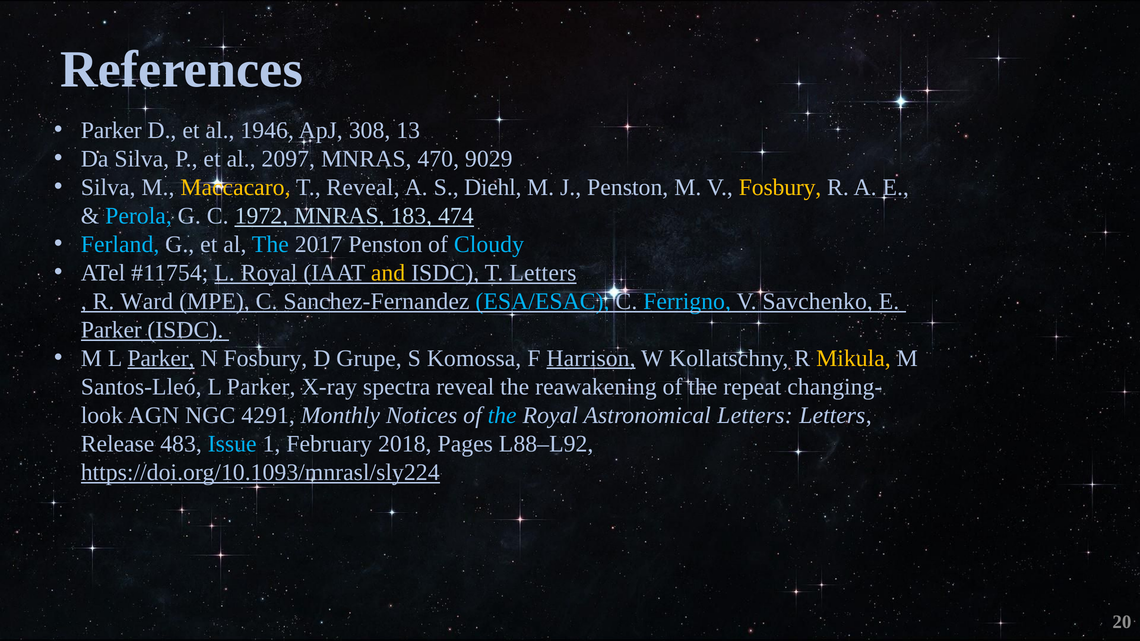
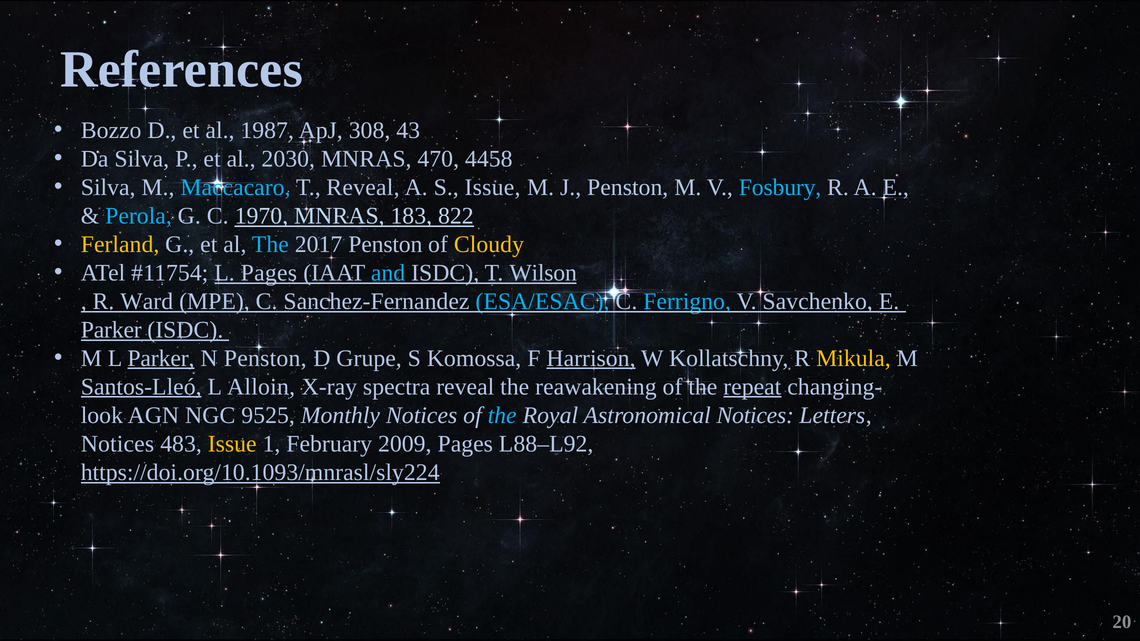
Parker at (111, 130): Parker -> Bozzo
1946: 1946 -> 1987
13: 13 -> 43
2097: 2097 -> 2030
9029: 9029 -> 4458
Maccacaro colour: yellow -> light blue
S Diehl: Diehl -> Issue
Fosbury at (780, 187) colour: yellow -> light blue
1972: 1972 -> 1970
474: 474 -> 822
Ferland colour: light blue -> yellow
Cloudy colour: light blue -> yellow
L Royal: Royal -> Pages
and colour: yellow -> light blue
T Letters: Letters -> Wilson
N Fosbury: Fosbury -> Penston
Santos-Lleó underline: none -> present
Parker at (261, 387): Parker -> Alloin
repeat underline: none -> present
4291: 4291 -> 9525
Astronomical Letters: Letters -> Notices
Release at (118, 444): Release -> Notices
Issue at (232, 444) colour: light blue -> yellow
2018: 2018 -> 2009
